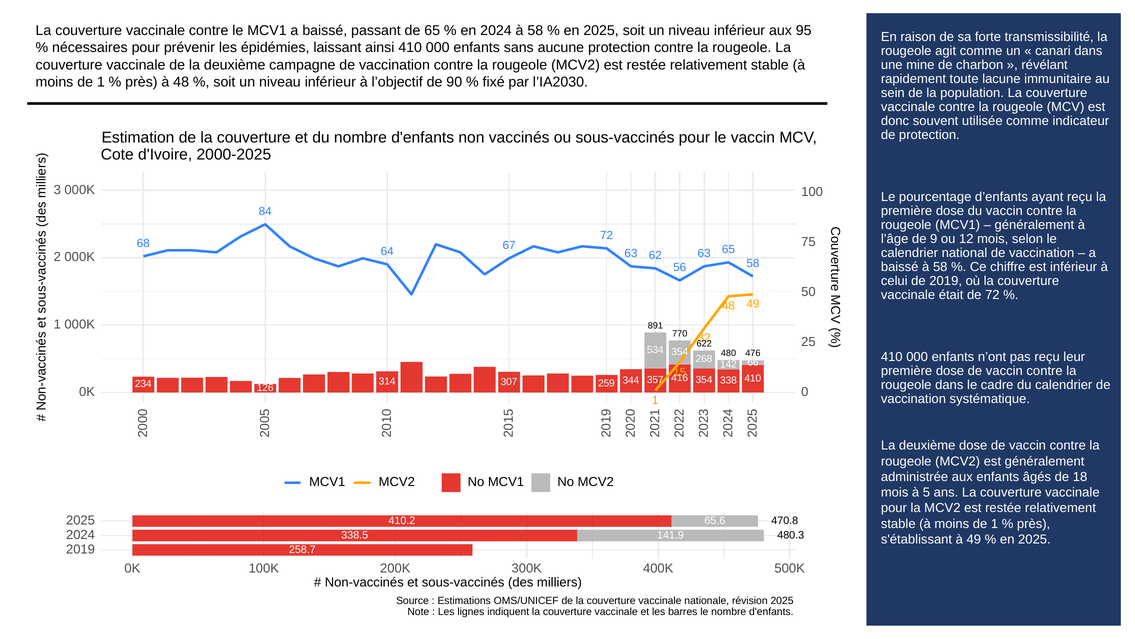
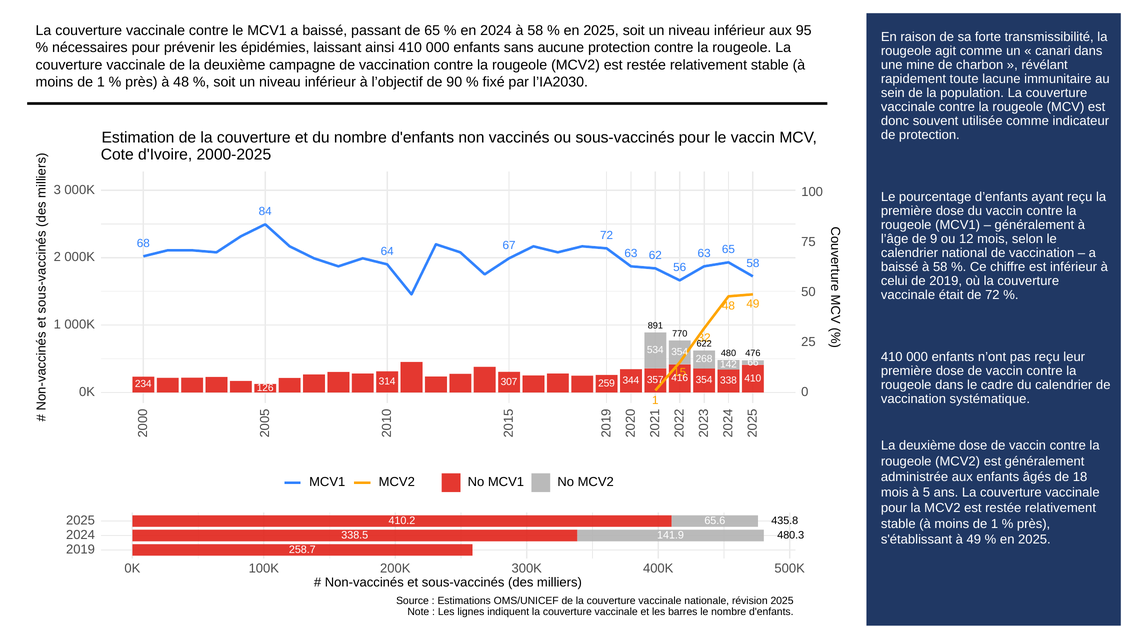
470.8: 470.8 -> 435.8
